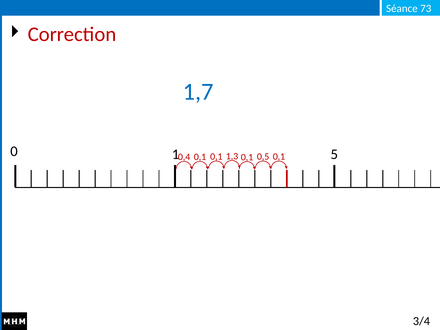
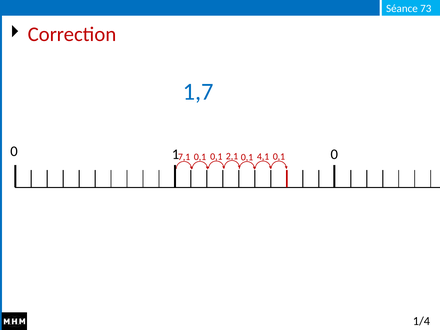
0 5: 5 -> 0
0,4: 0,4 -> 7,1
1,3: 1,3 -> 2,1
0,5: 0,5 -> 4,1
3/4: 3/4 -> 1/4
